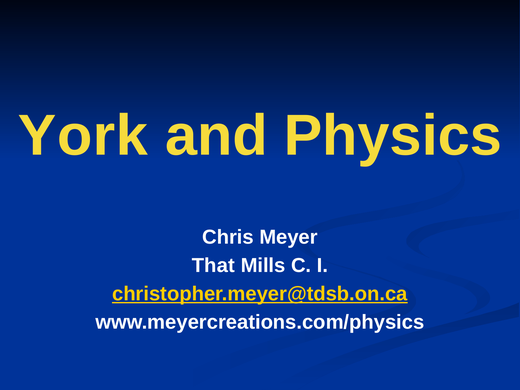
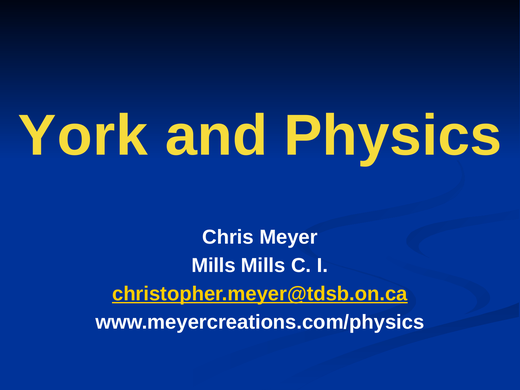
That at (213, 265): That -> Mills
